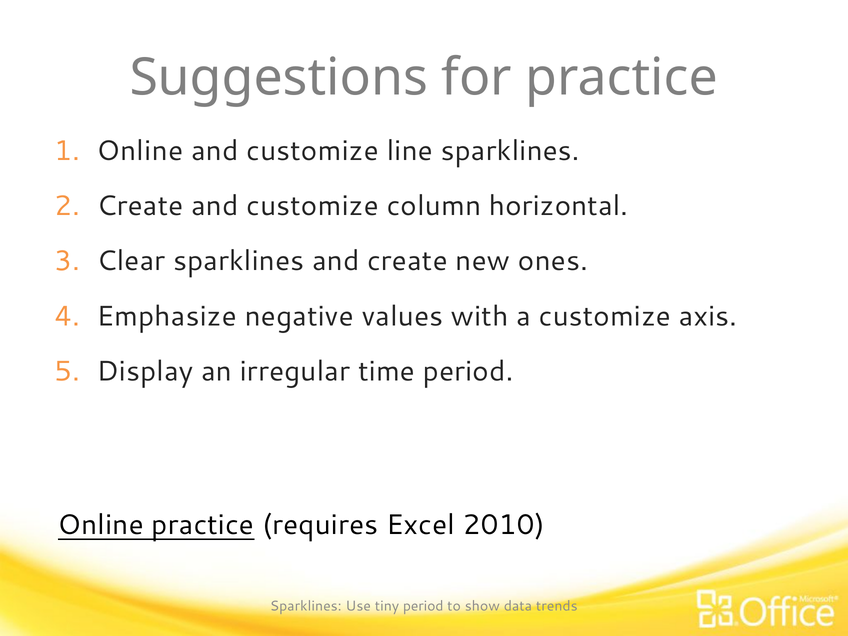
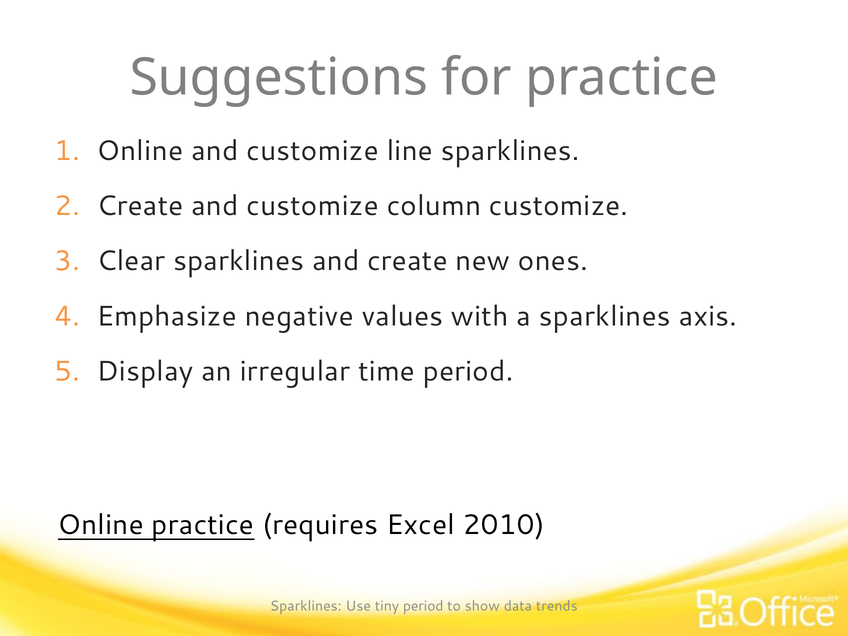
column horizontal: horizontal -> customize
a customize: customize -> sparklines
